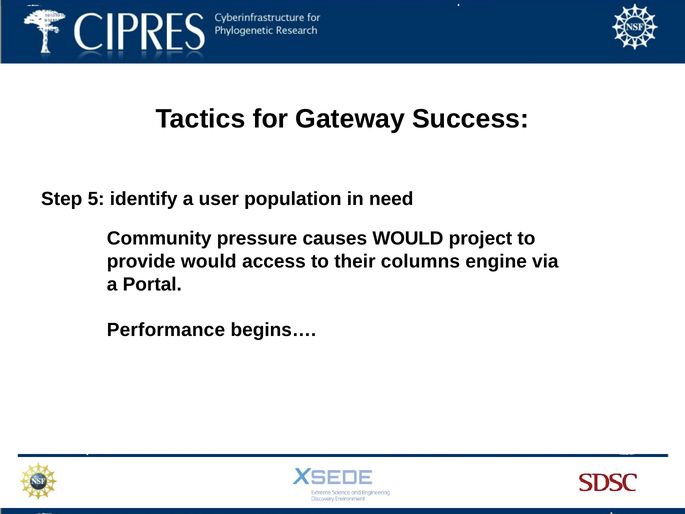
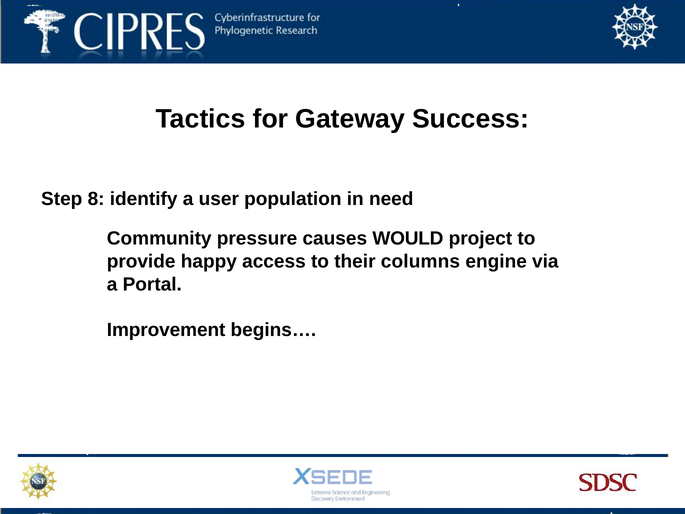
5: 5 -> 8
provide would: would -> happy
Performance: Performance -> Improvement
